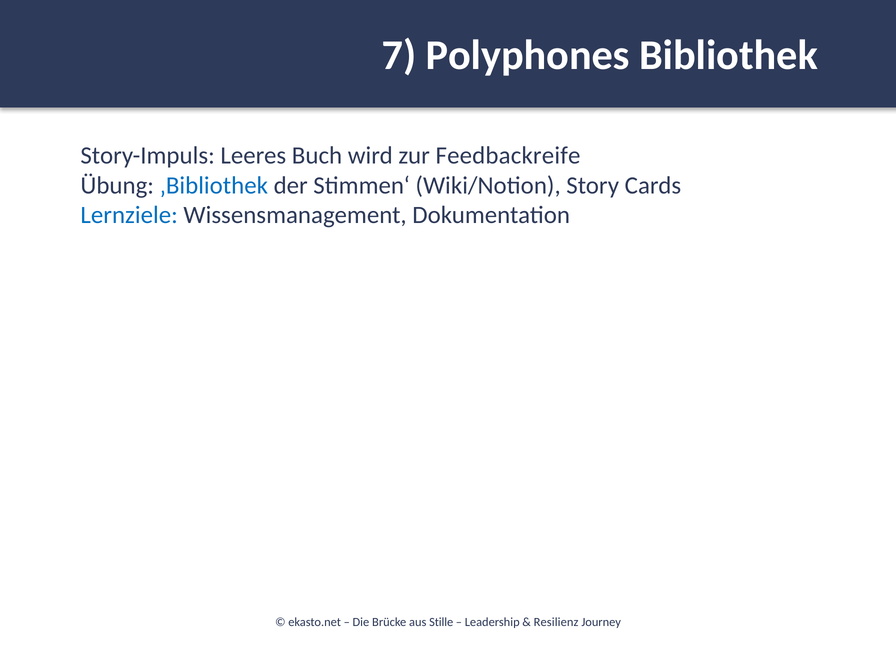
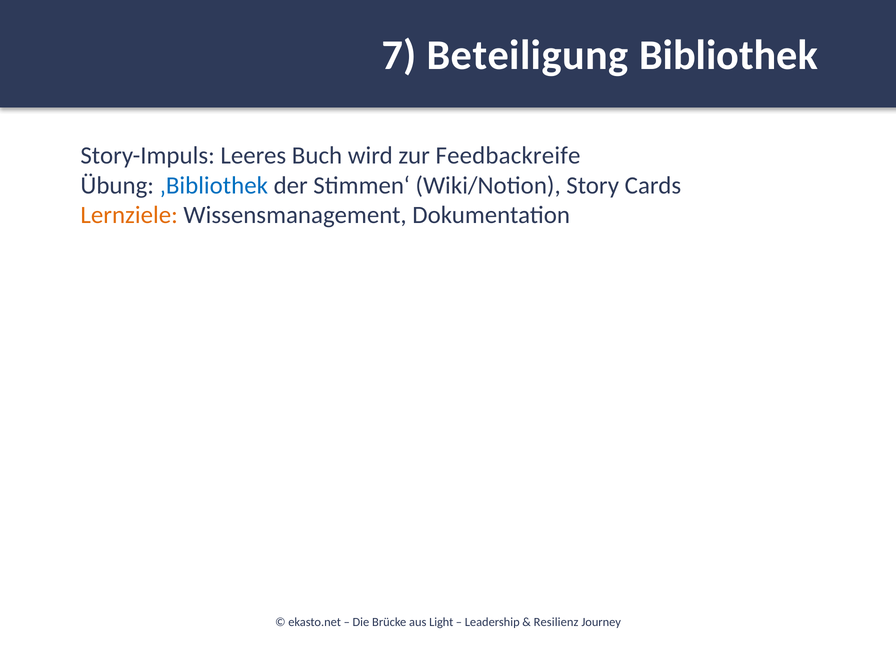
Polyphones: Polyphones -> Beteiligung
Lernziele colour: blue -> orange
Stille: Stille -> Light
